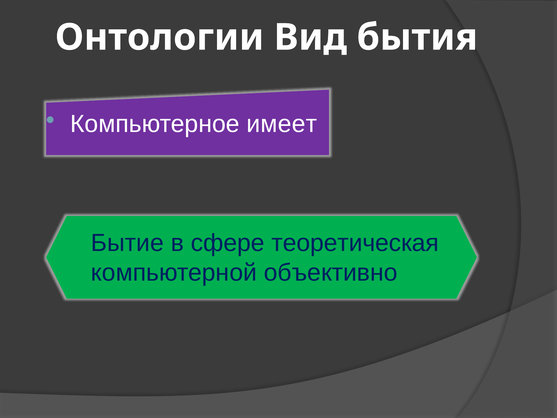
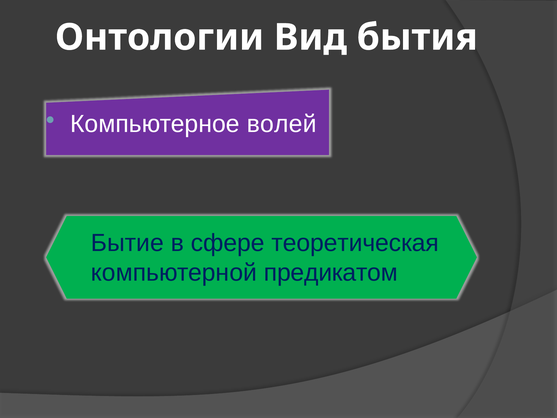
имеет: имеет -> волей
объективно: объективно -> предикатом
